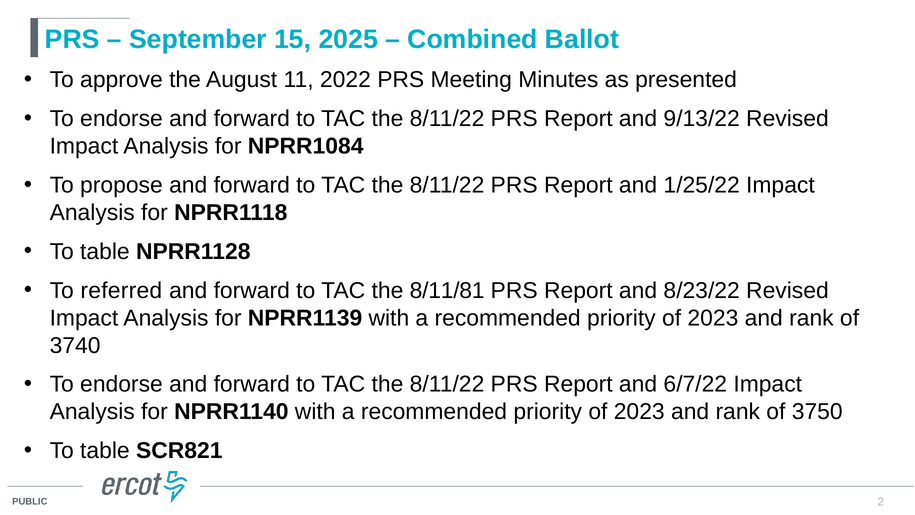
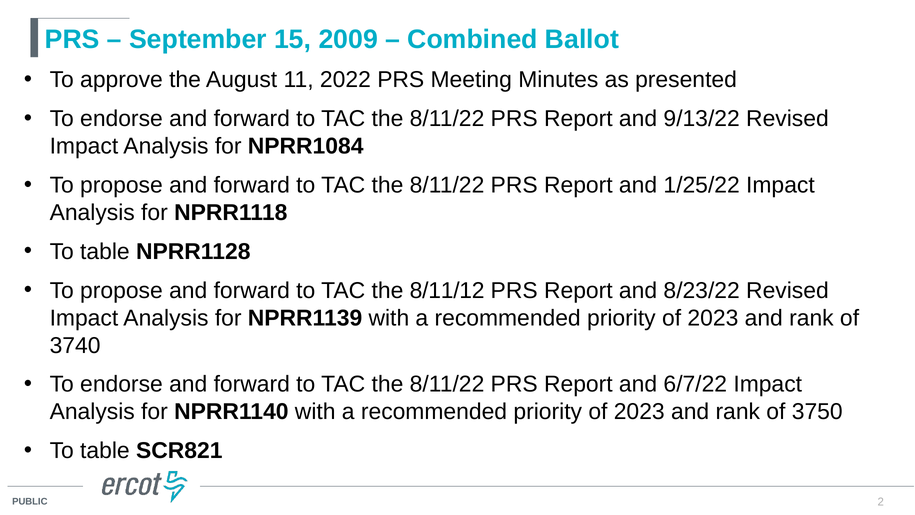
2025: 2025 -> 2009
referred at (121, 290): referred -> propose
8/11/81: 8/11/81 -> 8/11/12
